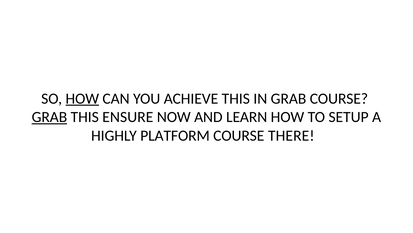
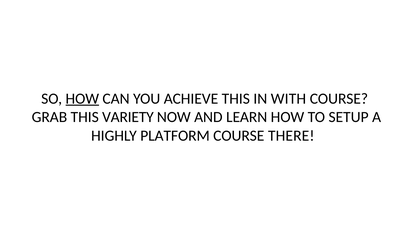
IN GRAB: GRAB -> WITH
GRAB at (49, 117) underline: present -> none
ENSURE: ENSURE -> VARIETY
